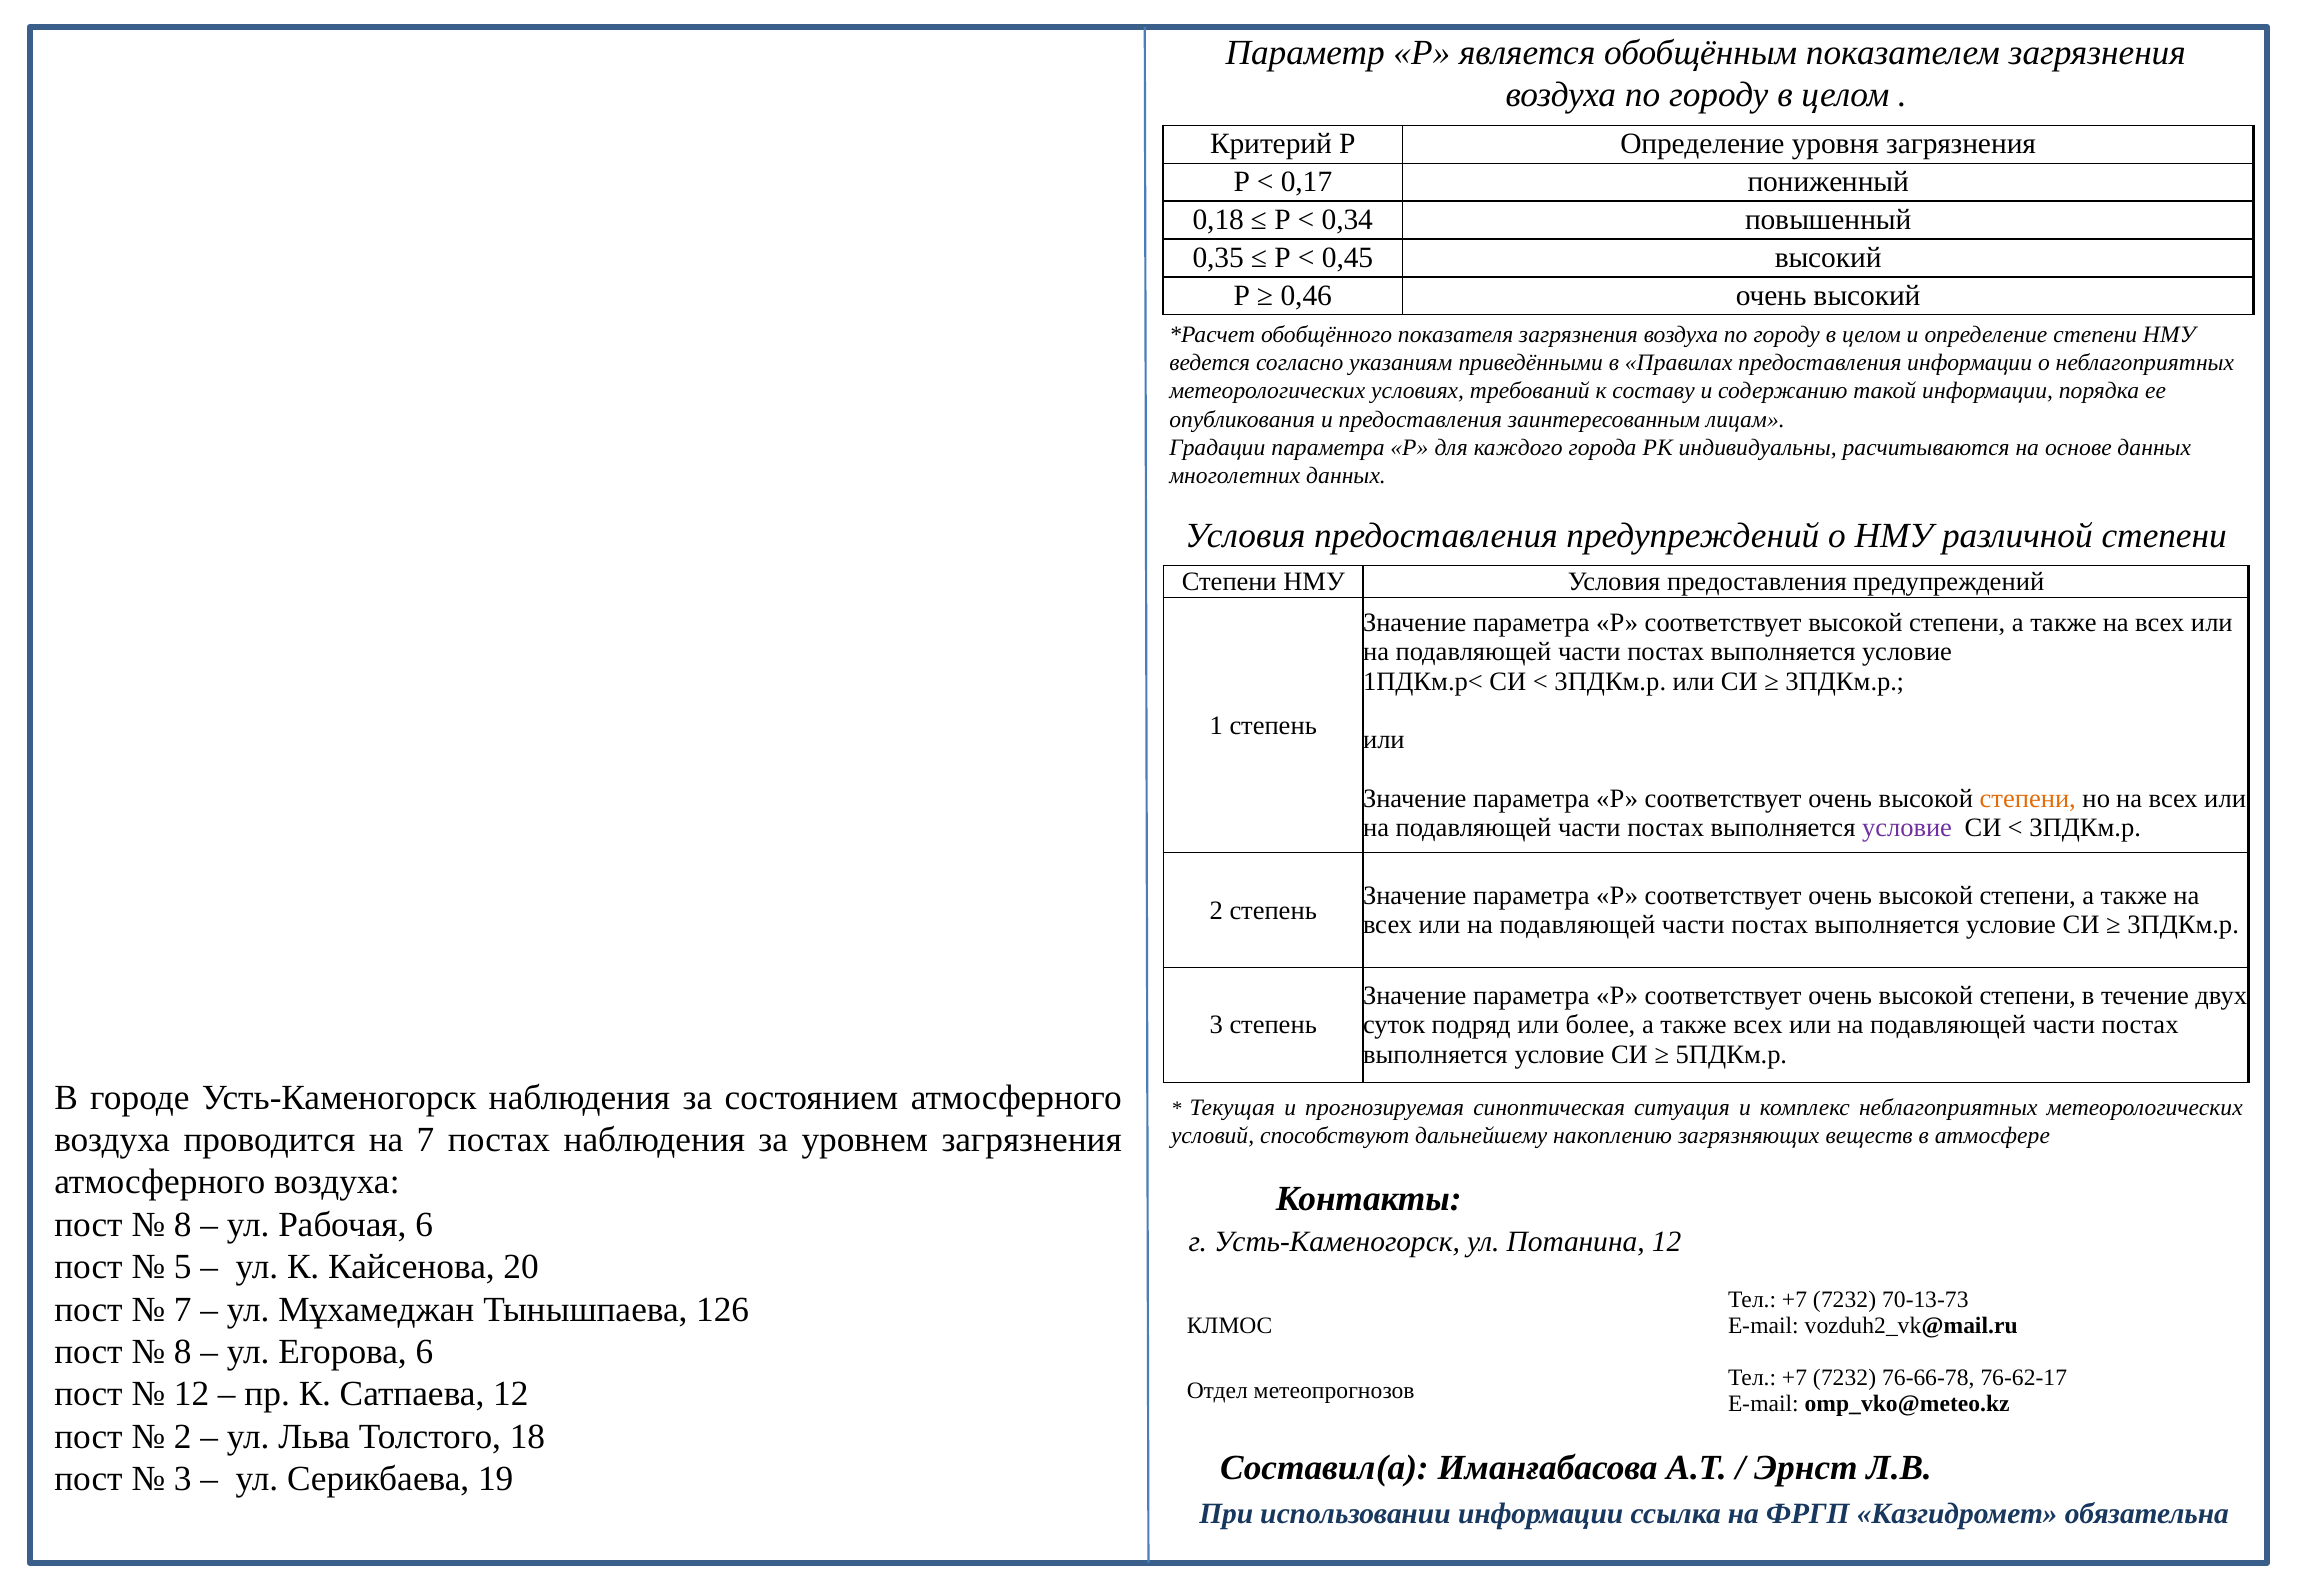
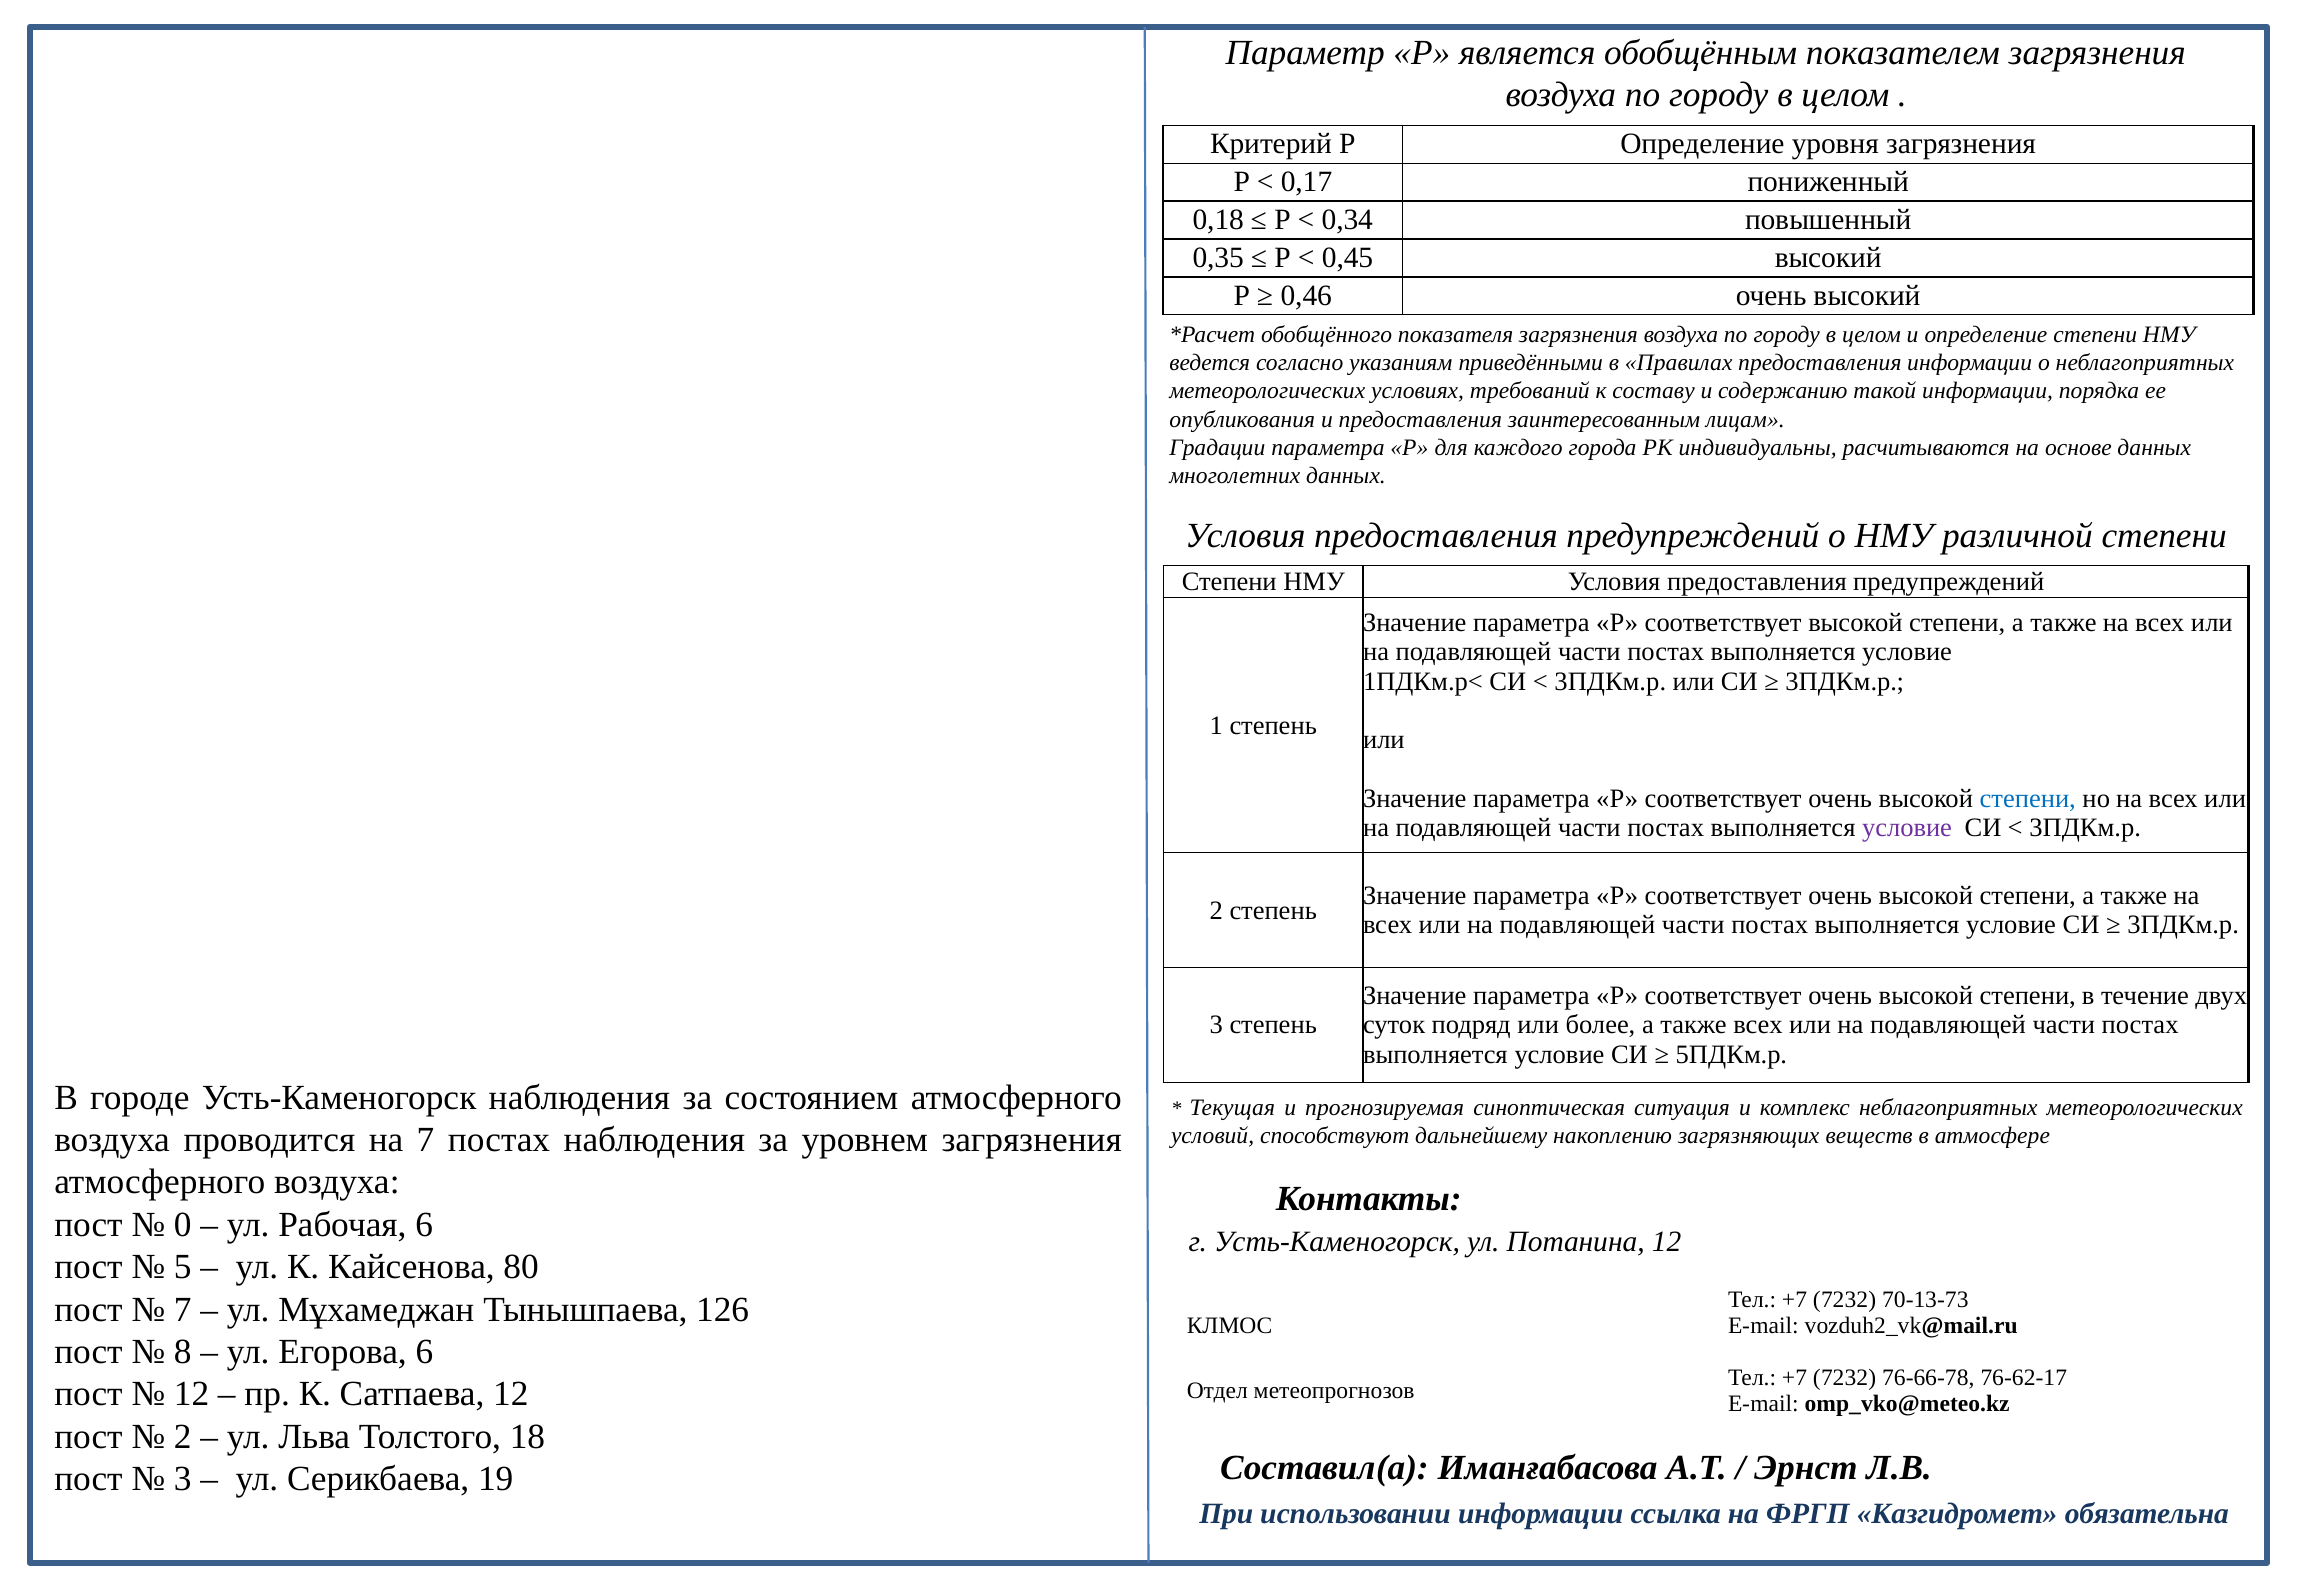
степени at (2028, 799) colour: orange -> blue
8 at (183, 1225): 8 -> 0
20: 20 -> 80
